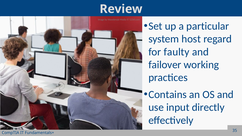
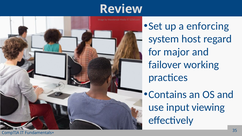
particular: particular -> enforcing
faulty: faulty -> major
directly: directly -> viewing
